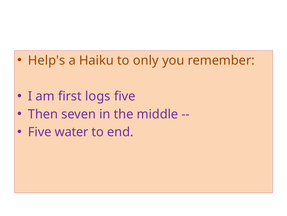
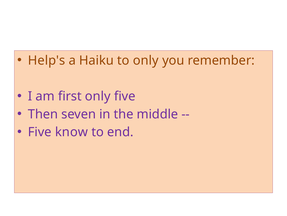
first logs: logs -> only
water: water -> know
